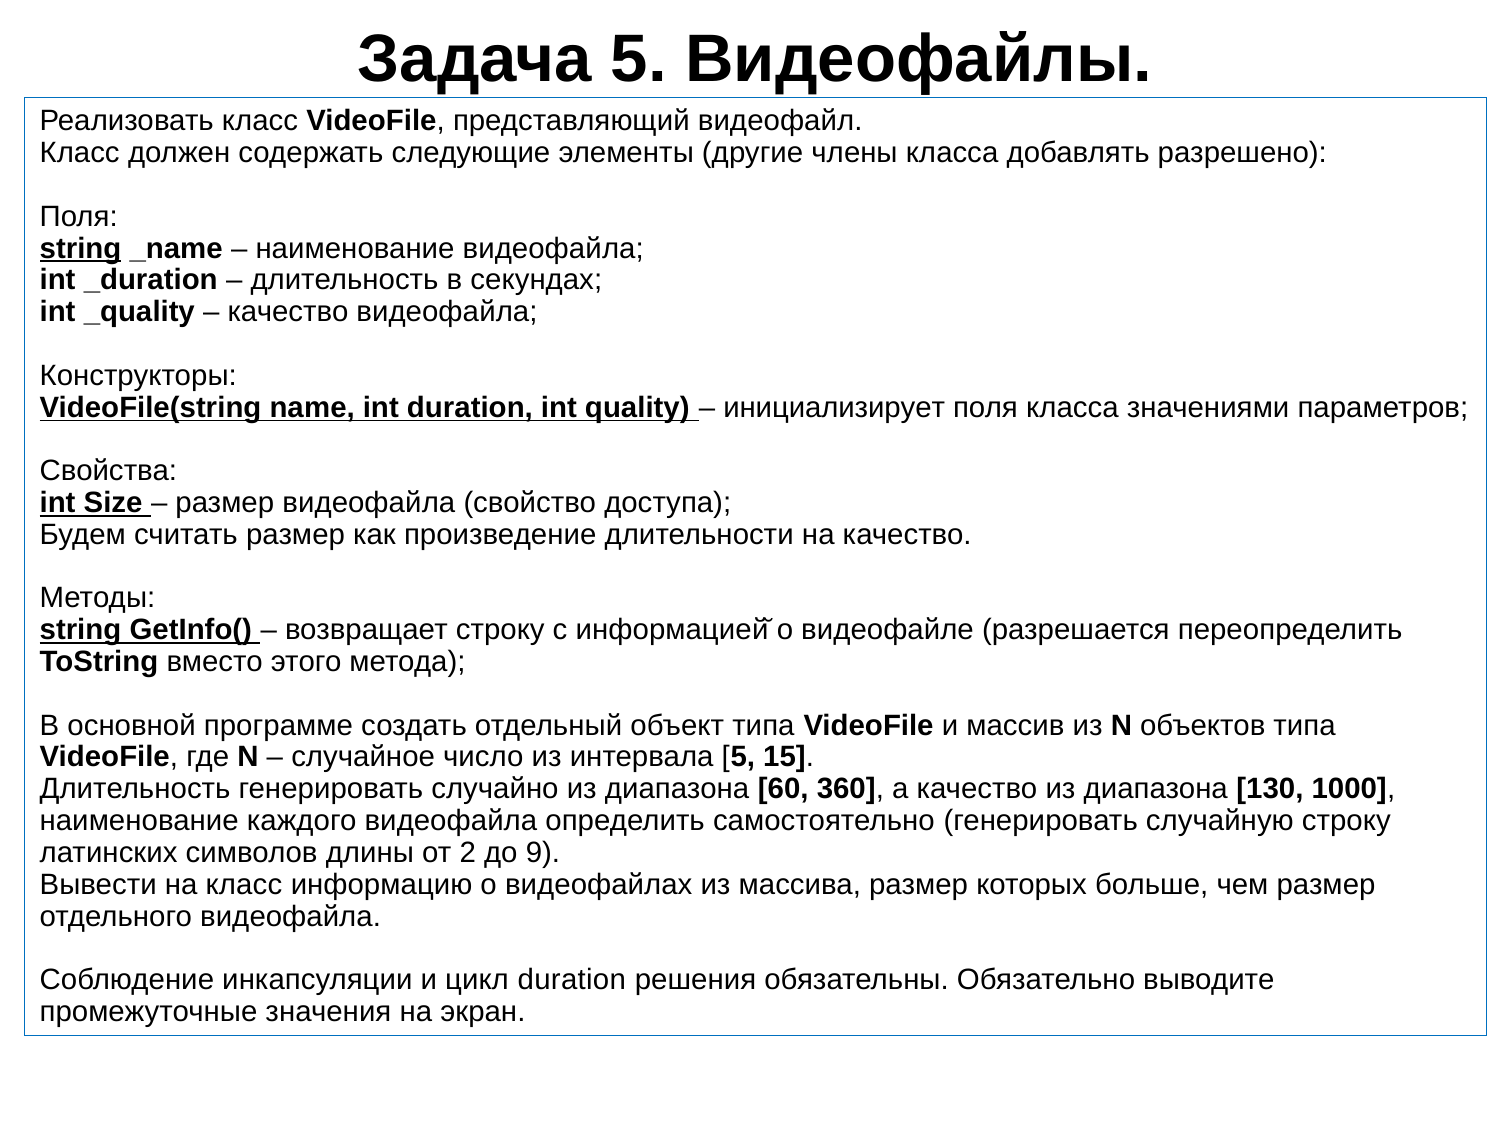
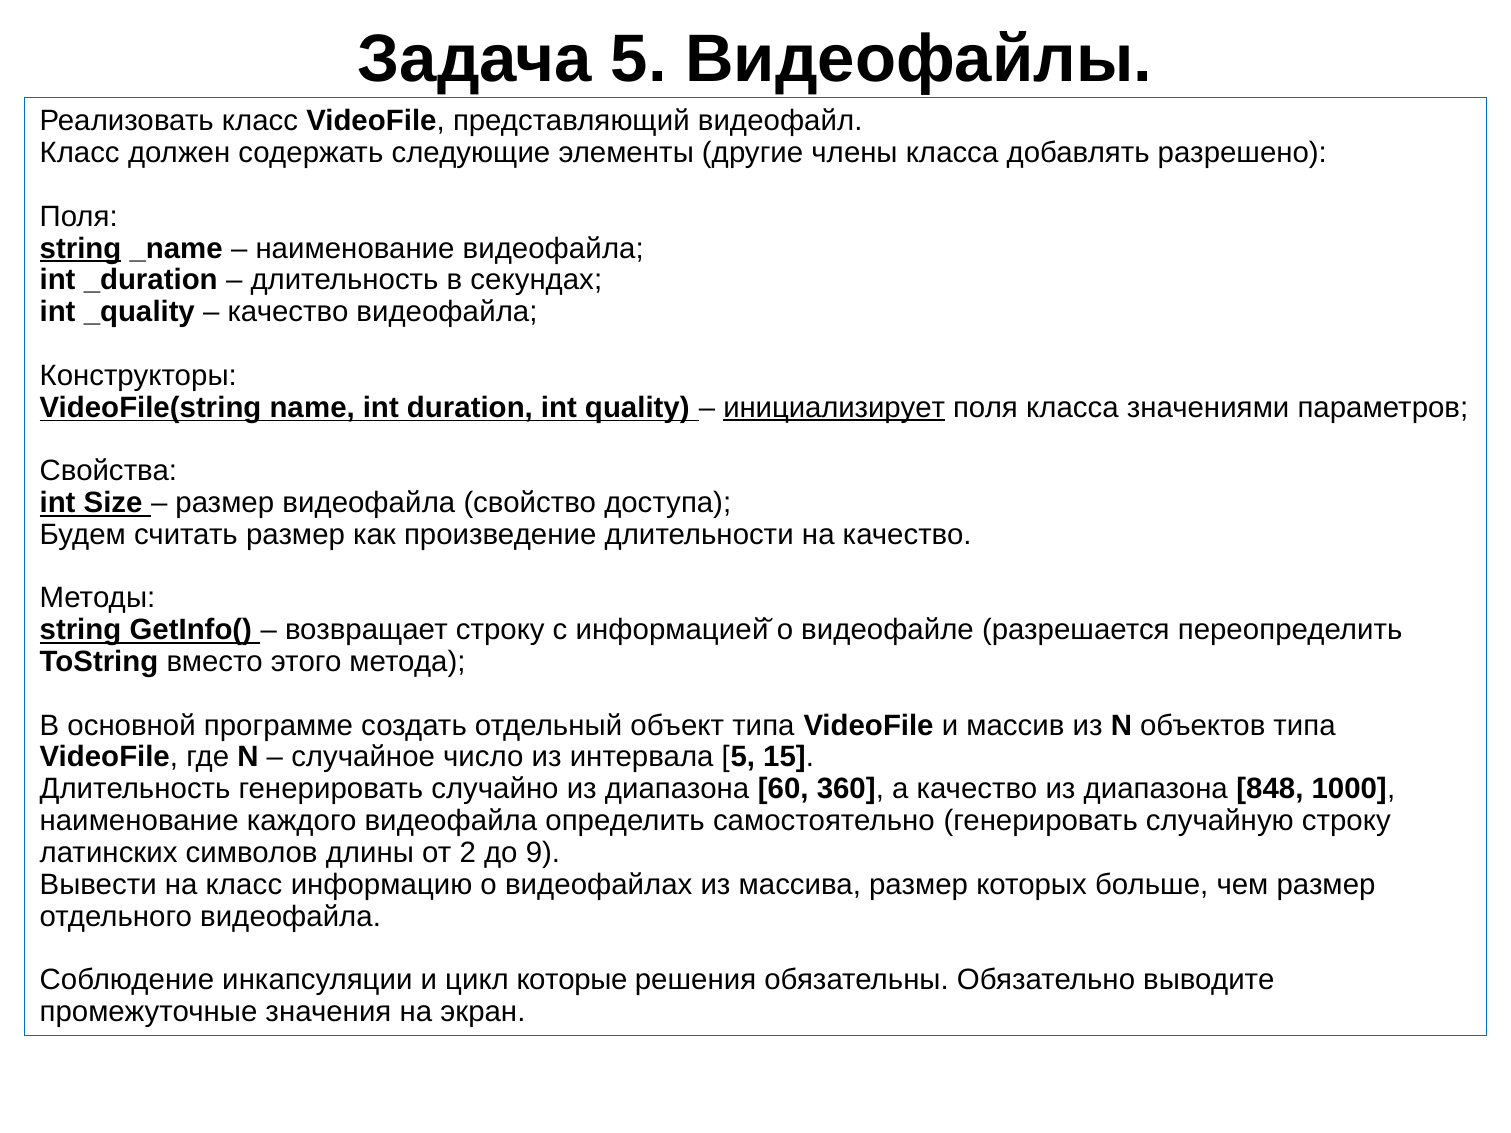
инициализирует underline: none -> present
130: 130 -> 848
цикл duration: duration -> которые
